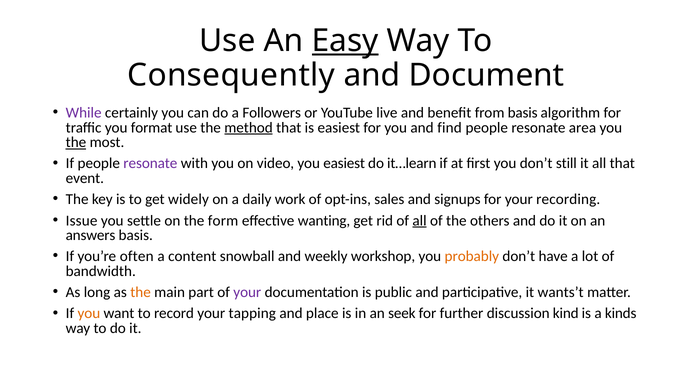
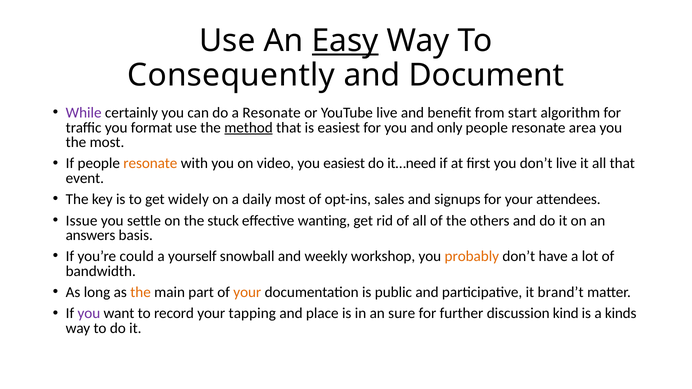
a Followers: Followers -> Resonate
from basis: basis -> start
find: find -> only
the at (76, 142) underline: present -> none
resonate at (150, 164) colour: purple -> orange
it…learn: it…learn -> it…need
don’t still: still -> live
daily work: work -> most
recording: recording -> attendees
form: form -> stuck
all at (420, 221) underline: present -> none
often: often -> could
content: content -> yourself
your at (247, 292) colour: purple -> orange
wants’t: wants’t -> brand’t
you at (89, 314) colour: orange -> purple
seek: seek -> sure
